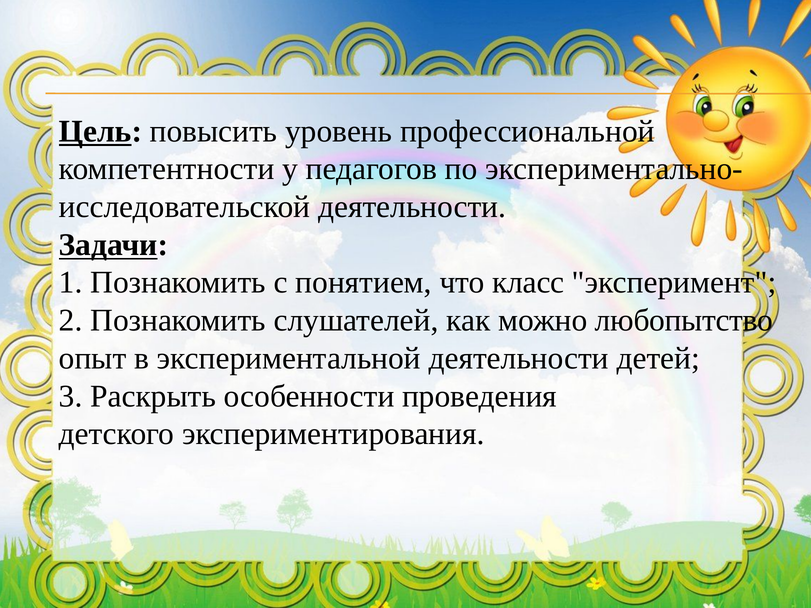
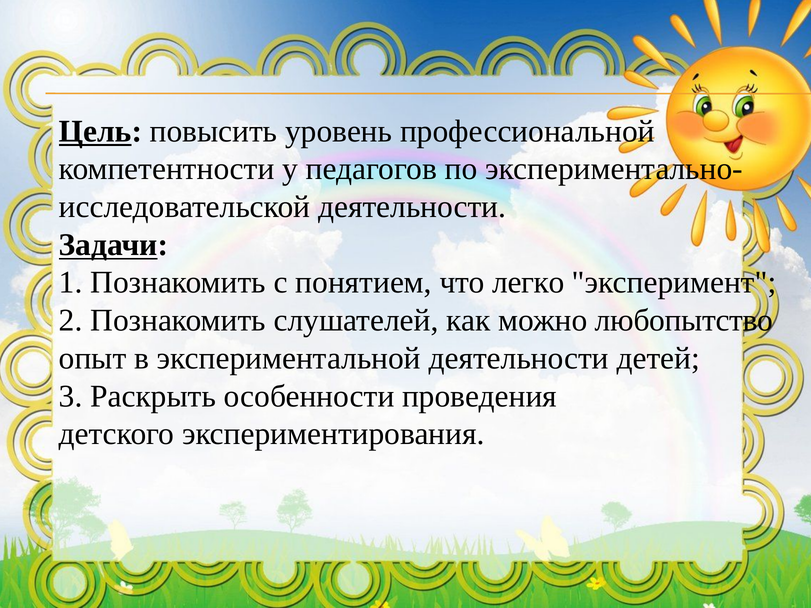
класс: класс -> легко
